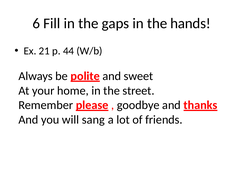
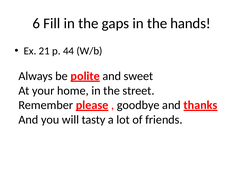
sang: sang -> tasty
